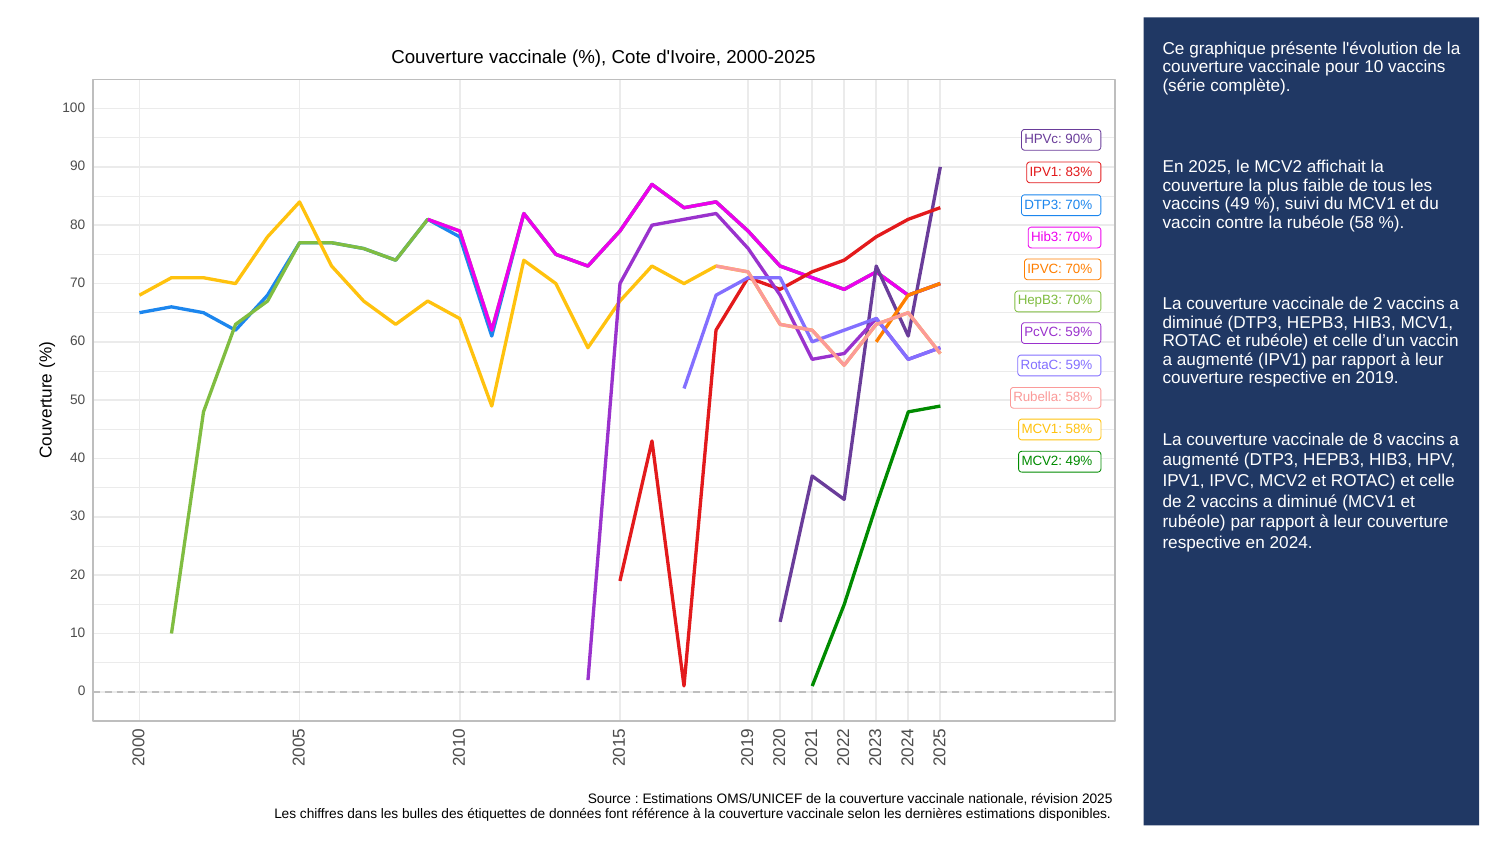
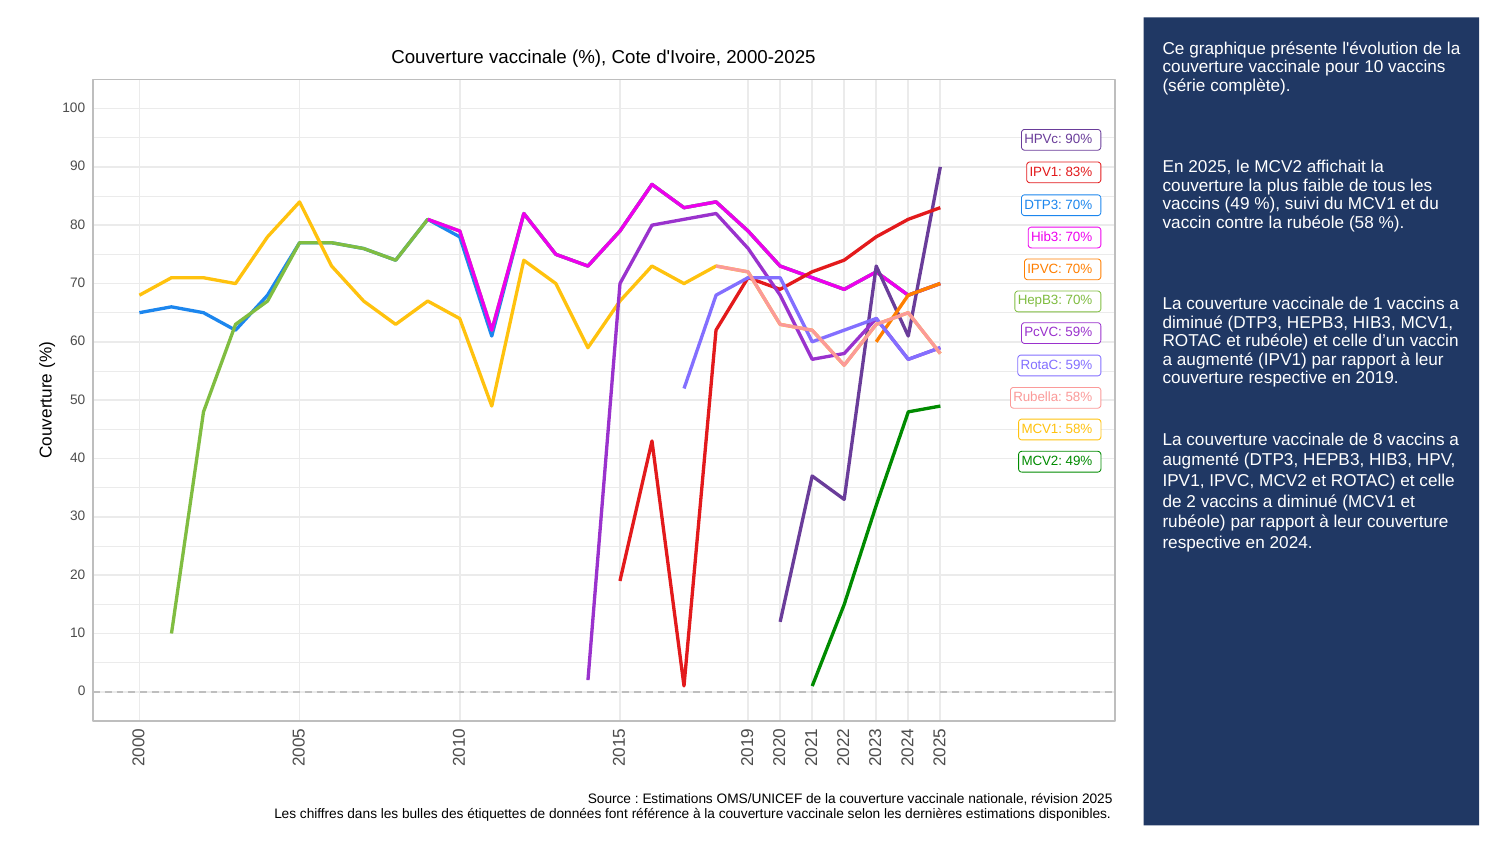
vaccinale de 2: 2 -> 1
